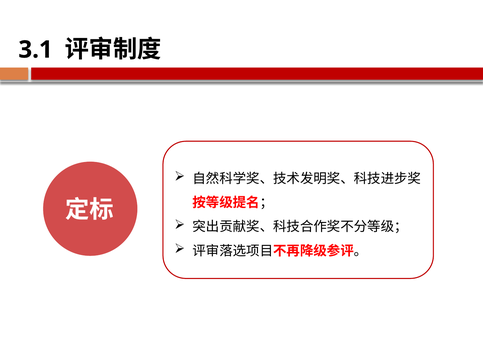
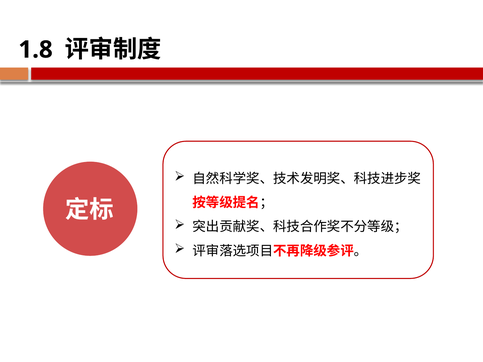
3.1: 3.1 -> 1.8
